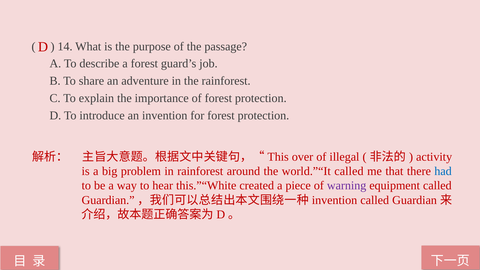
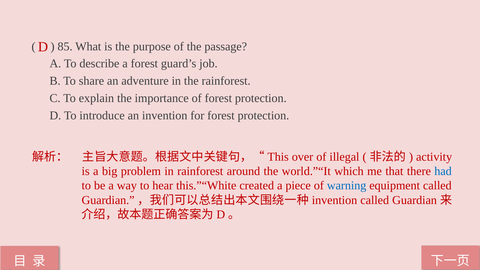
14: 14 -> 85
world.”“It called: called -> which
warning colour: purple -> blue
